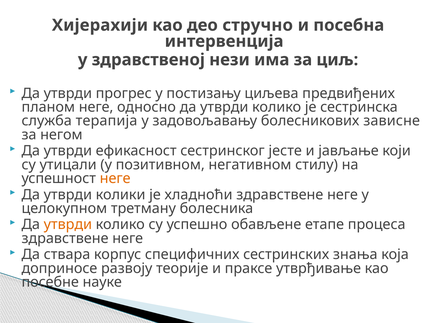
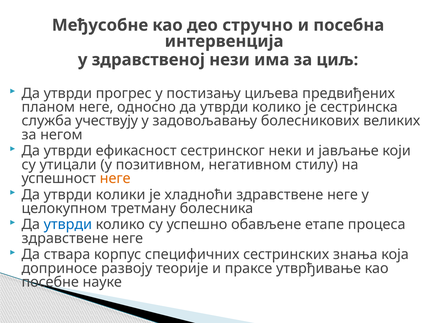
Хијерахији: Хијерахији -> Међусобне
терапија: терапија -> учествују
зависне: зависне -> великих
јесте: јесте -> неки
утврди at (68, 225) colour: orange -> blue
